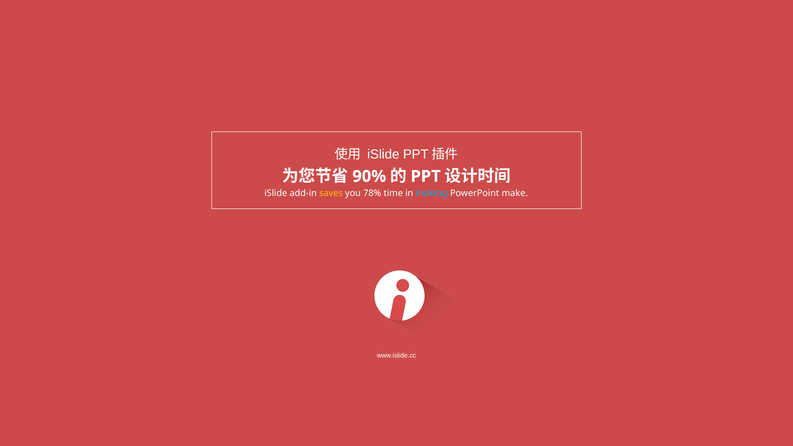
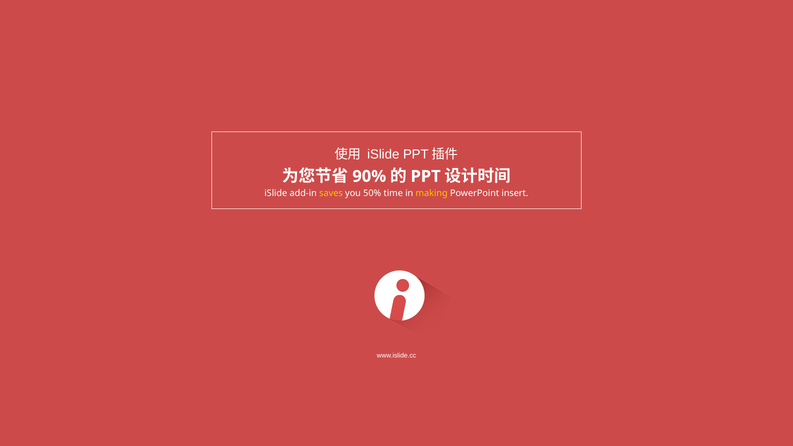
78%: 78% -> 50%
making colour: light blue -> yellow
make: make -> insert
